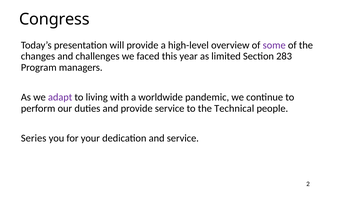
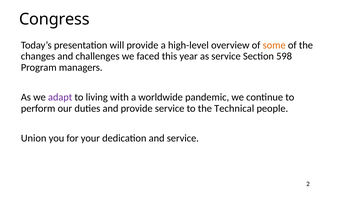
some colour: purple -> orange
as limited: limited -> service
283: 283 -> 598
Series: Series -> Union
